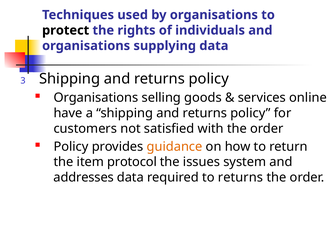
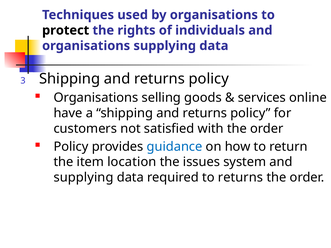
guidance colour: orange -> blue
protocol: protocol -> location
addresses at (84, 178): addresses -> supplying
